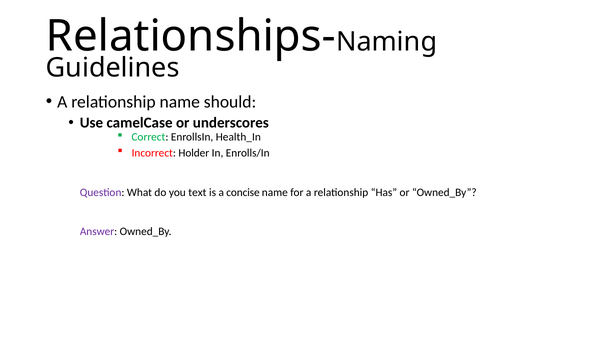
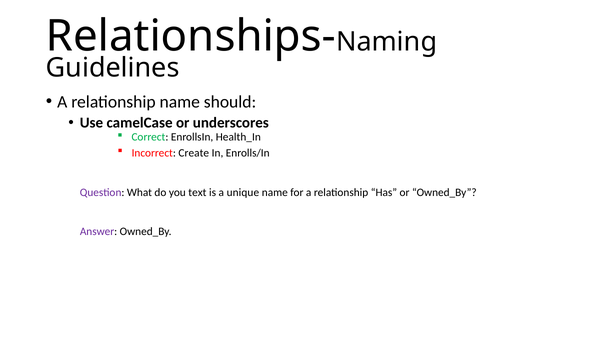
Holder: Holder -> Create
concise: concise -> unique
